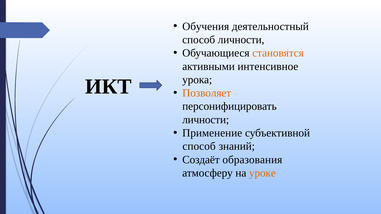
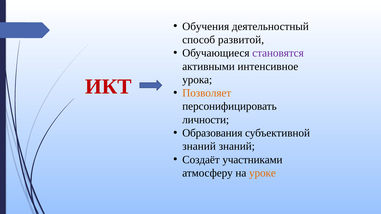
способ личности: личности -> развитой
становятся colour: orange -> purple
ИКТ colour: black -> red
Применение: Применение -> Образования
способ at (199, 146): способ -> знаний
образования: образования -> участниками
